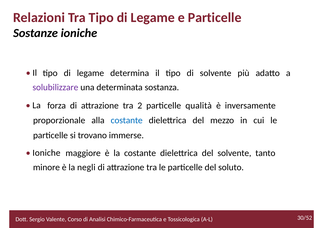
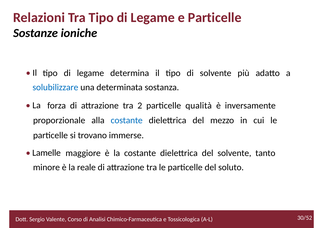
solubilizzare colour: purple -> blue
Ioniche at (46, 153): Ioniche -> Lamelle
negli: negli -> reale
